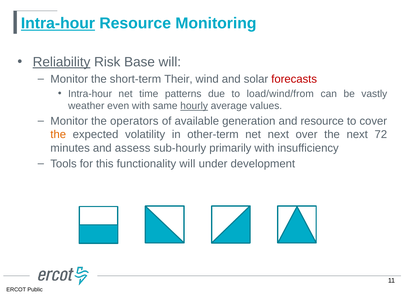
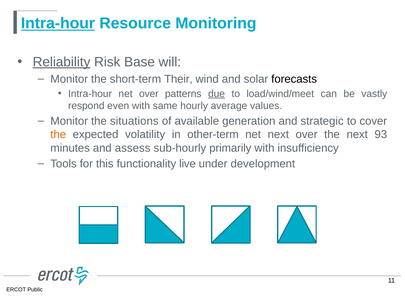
forecasts colour: red -> black
net time: time -> over
due underline: none -> present
load/wind/from: load/wind/from -> load/wind/meet
weather: weather -> respond
hourly underline: present -> none
operators: operators -> situations
and resource: resource -> strategic
72: 72 -> 93
functionality will: will -> live
